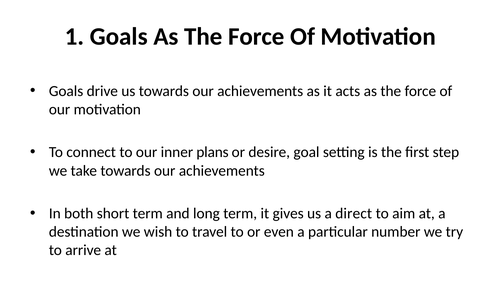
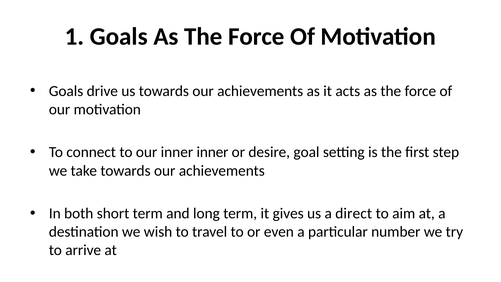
inner plans: plans -> inner
